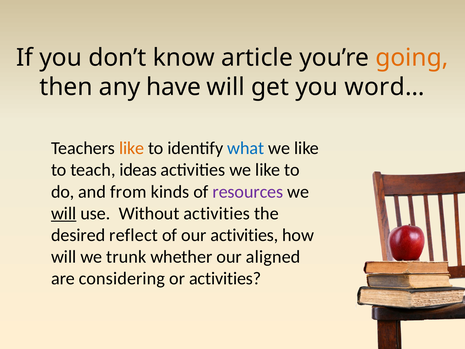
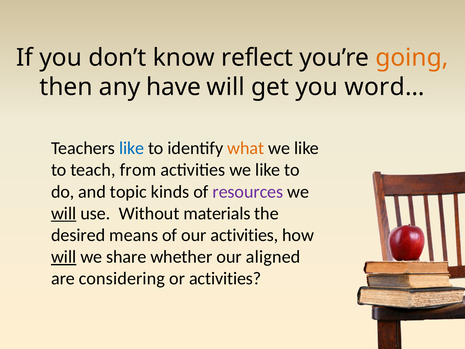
article: article -> reflect
like at (132, 148) colour: orange -> blue
what colour: blue -> orange
ideas: ideas -> from
from: from -> topic
Without activities: activities -> materials
reflect: reflect -> means
will at (64, 257) underline: none -> present
trunk: trunk -> share
